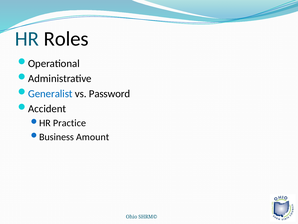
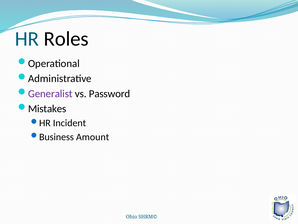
Generalist colour: blue -> purple
Accident: Accident -> Mistakes
Practice: Practice -> Incident
